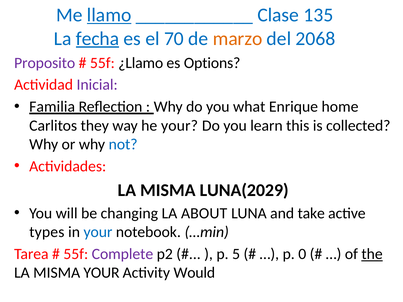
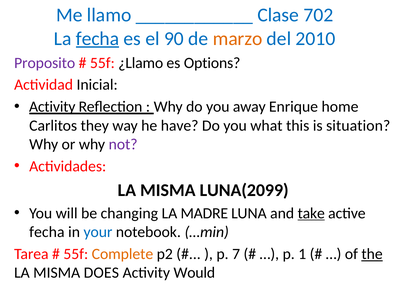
llamo underline: present -> none
135: 135 -> 702
70: 70 -> 90
2068: 2068 -> 2010
Inicial colour: purple -> black
Familia at (52, 107): Familia -> Activity
what: what -> away
he your: your -> have
learn: learn -> what
collected: collected -> situation
not colour: blue -> purple
LUNA(2029: LUNA(2029 -> LUNA(2099
ABOUT: ABOUT -> MADRE
take underline: none -> present
types at (47, 232): types -> fecha
Complete colour: purple -> orange
5: 5 -> 7
0: 0 -> 1
MISMA YOUR: YOUR -> DOES
